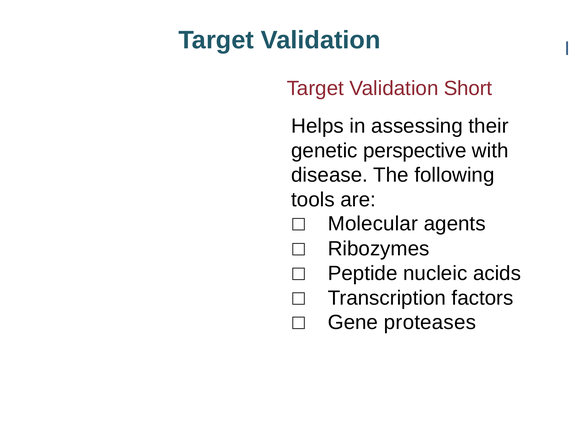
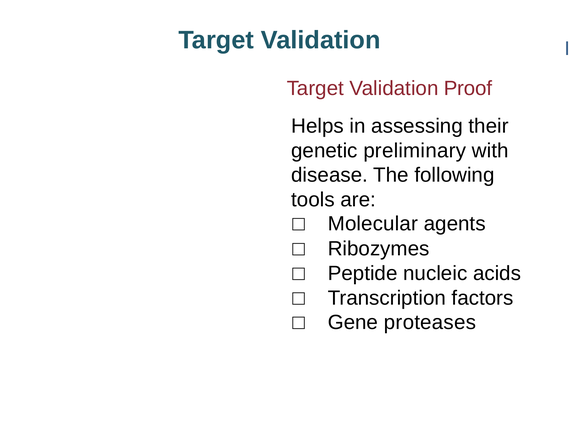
Short: Short -> Proof
perspective: perspective -> preliminary
